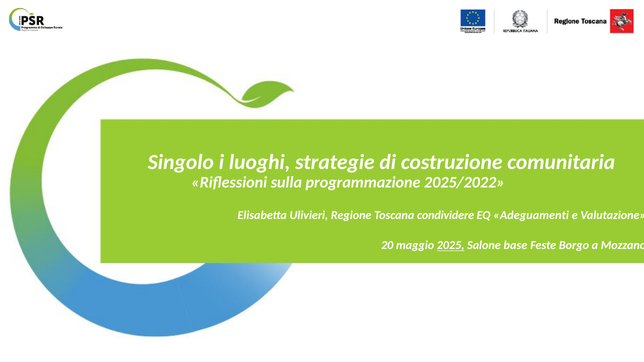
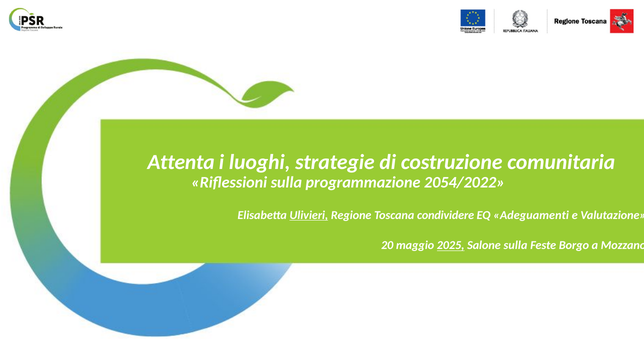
Singolo: Singolo -> Attenta
2025/2022: 2025/2022 -> 2054/2022
Ulivieri underline: none -> present
Salone base: base -> sulla
